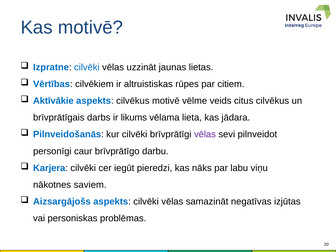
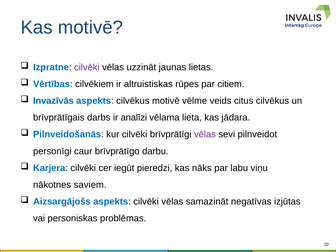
cilvēki at (87, 67) colour: blue -> purple
Aktīvākie: Aktīvākie -> Invazīvās
likums: likums -> analīzi
